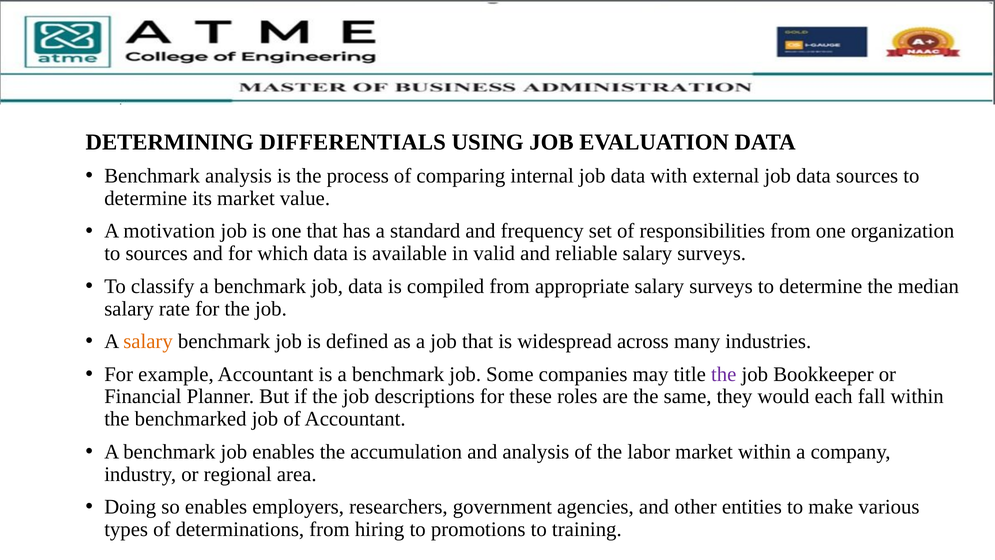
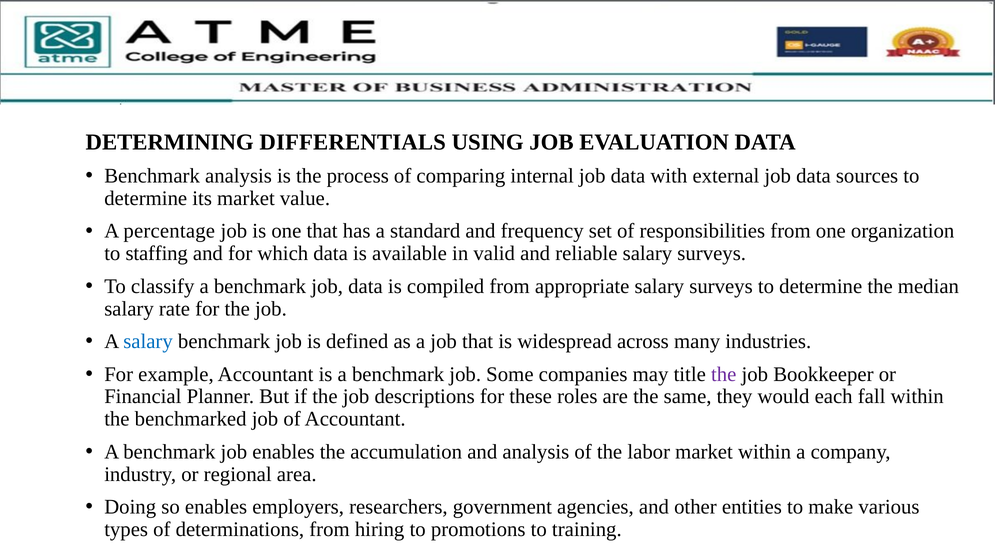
motivation: motivation -> percentage
to sources: sources -> staffing
salary at (148, 341) colour: orange -> blue
